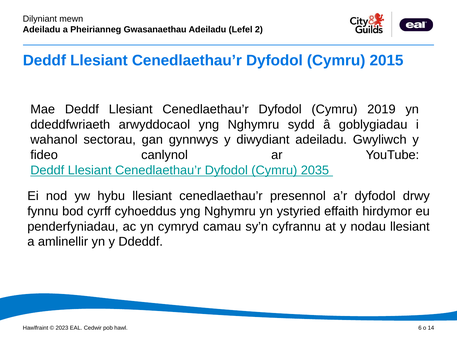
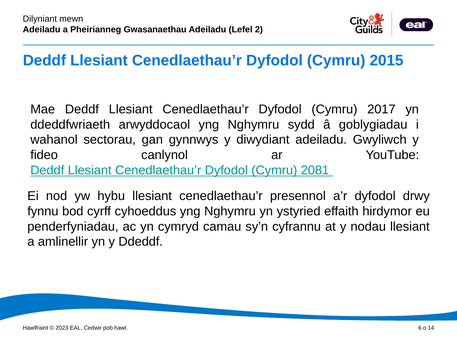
2019: 2019 -> 2017
2035: 2035 -> 2081
